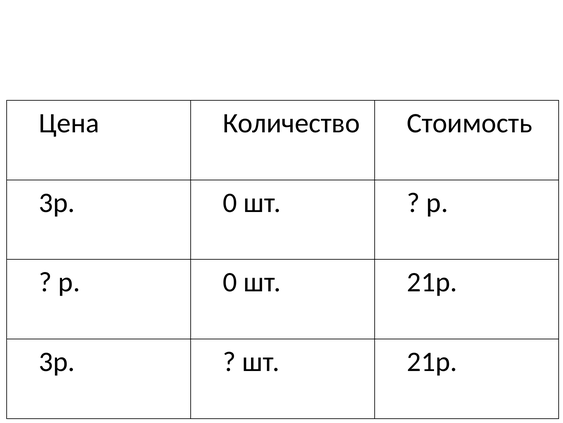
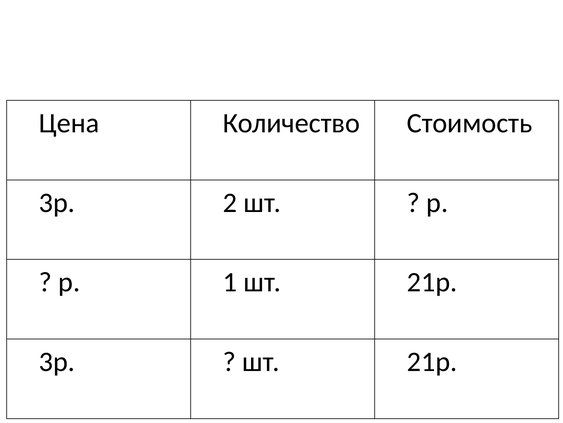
3р 0: 0 -> 2
р 0: 0 -> 1
